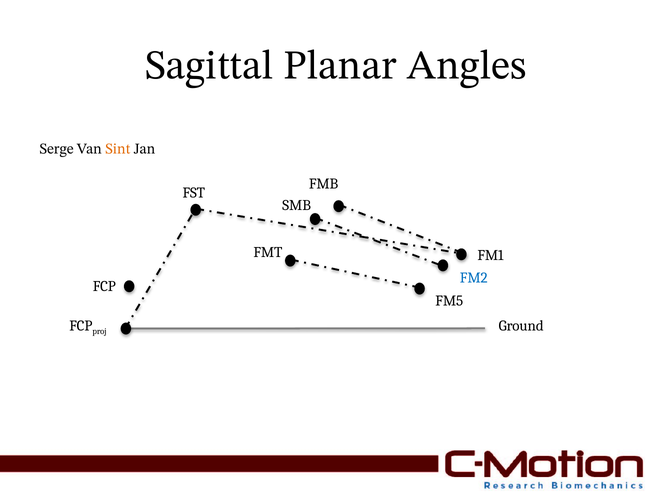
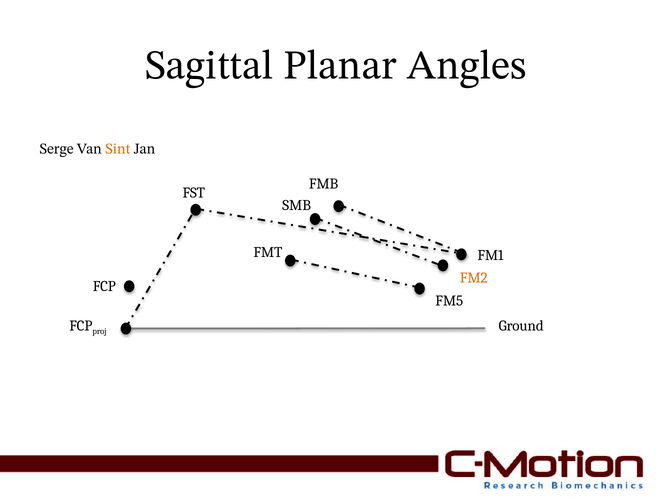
FM2 colour: blue -> orange
